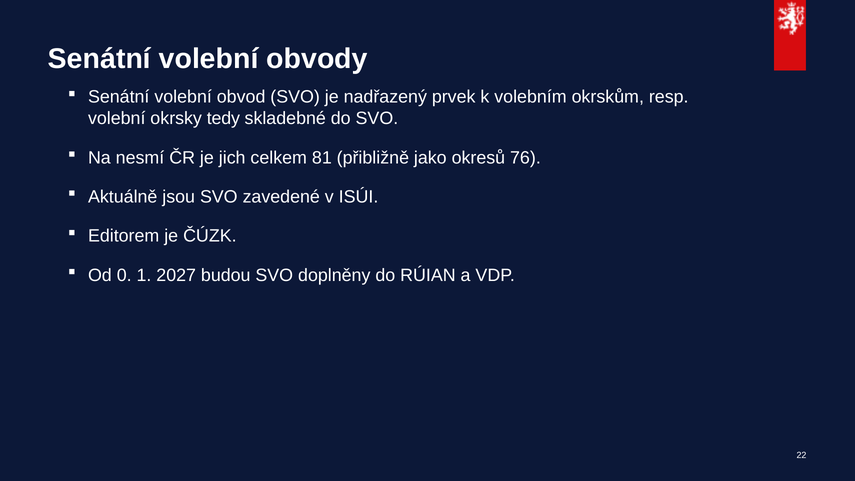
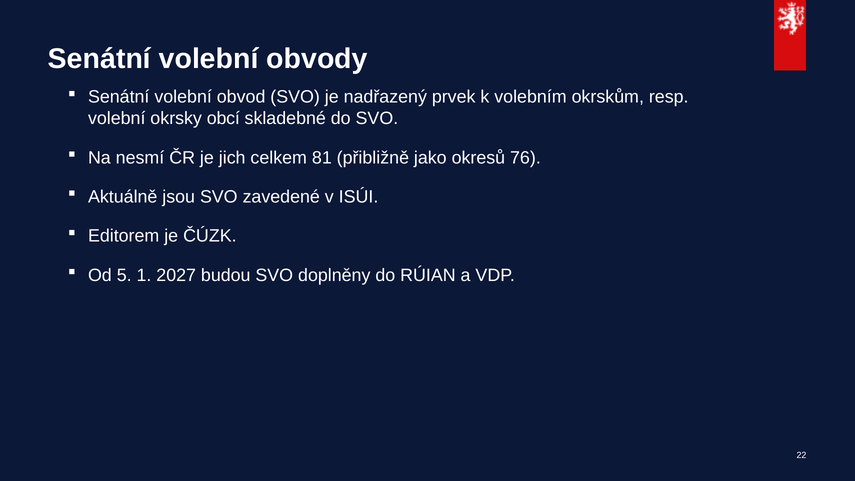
tedy: tedy -> obcí
0: 0 -> 5
